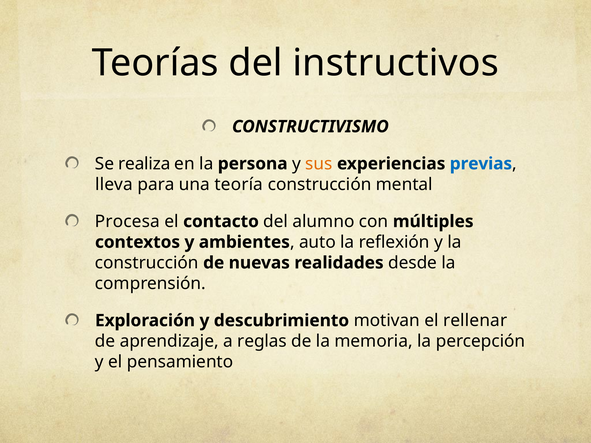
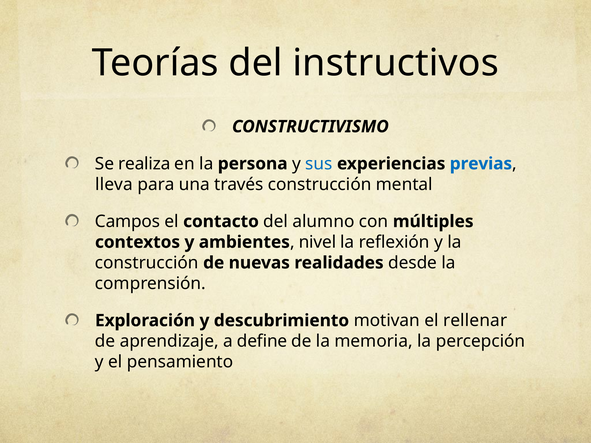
sus colour: orange -> blue
teoría: teoría -> través
Procesa: Procesa -> Campos
auto: auto -> nivel
reglas: reglas -> define
